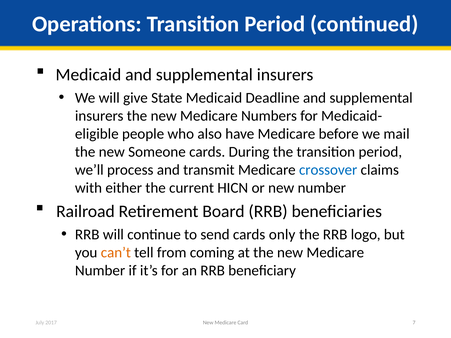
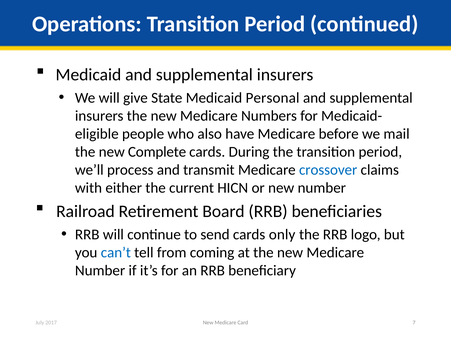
Deadline: Deadline -> Personal
Someone: Someone -> Complete
can’t colour: orange -> blue
